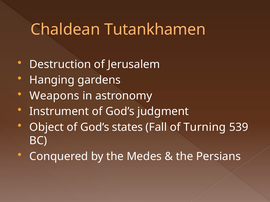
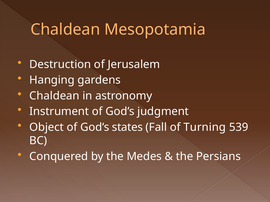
Tutankhamen: Tutankhamen -> Mesopotamia
Weapons at (54, 96): Weapons -> Chaldean
